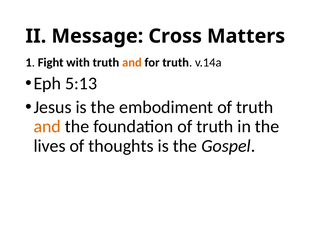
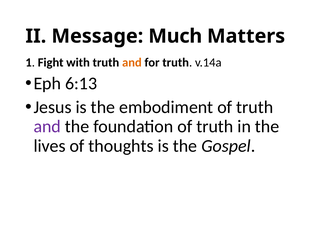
Cross: Cross -> Much
5:13: 5:13 -> 6:13
and at (47, 127) colour: orange -> purple
